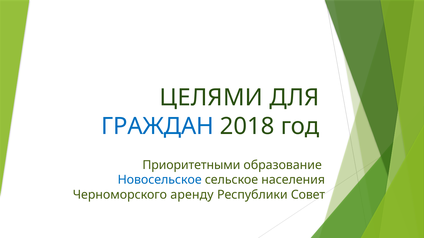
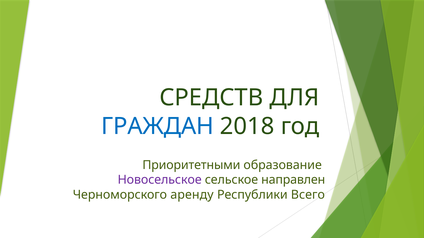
ЦЕЛЯМИ: ЦЕЛЯМИ -> СРЕДСТВ
Новосельское colour: blue -> purple
населения: населения -> направлен
Совет: Совет -> Всего
